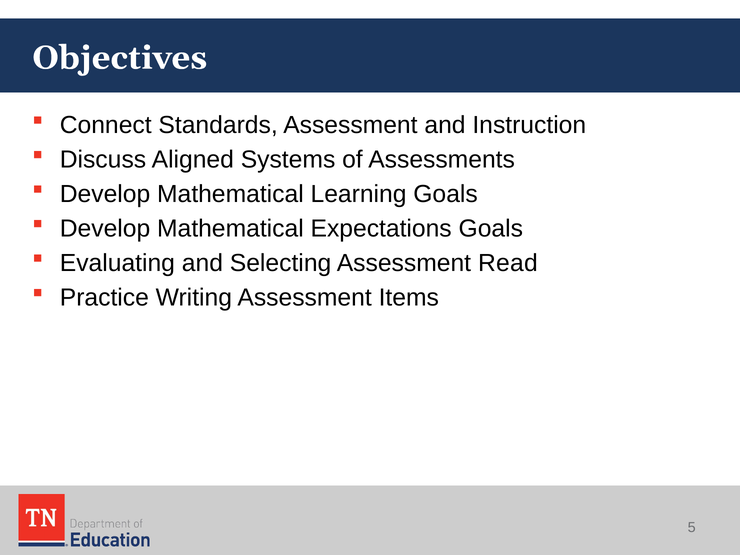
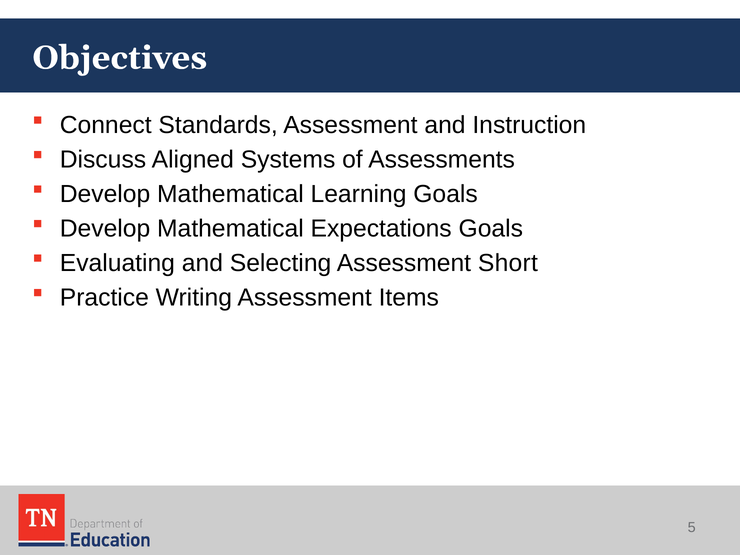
Read: Read -> Short
